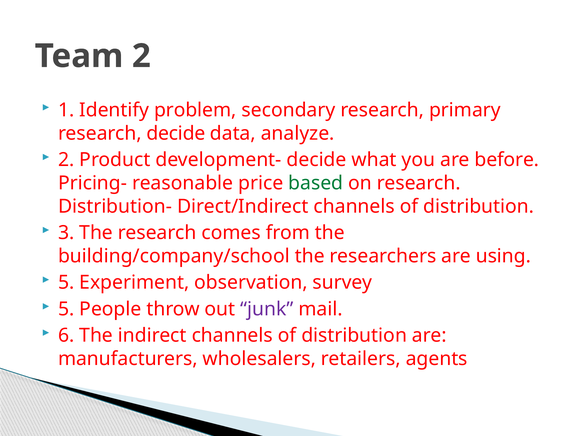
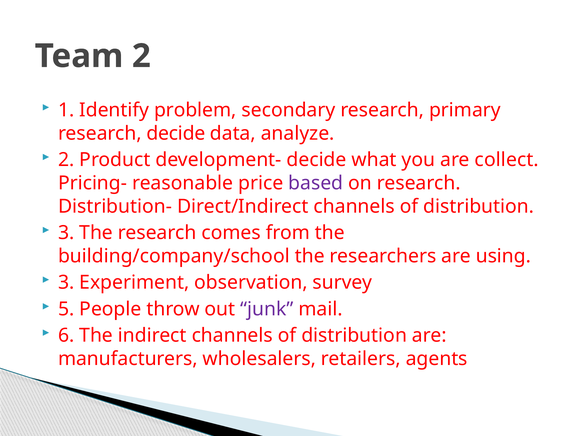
before: before -> collect
based colour: green -> purple
5 at (66, 282): 5 -> 3
